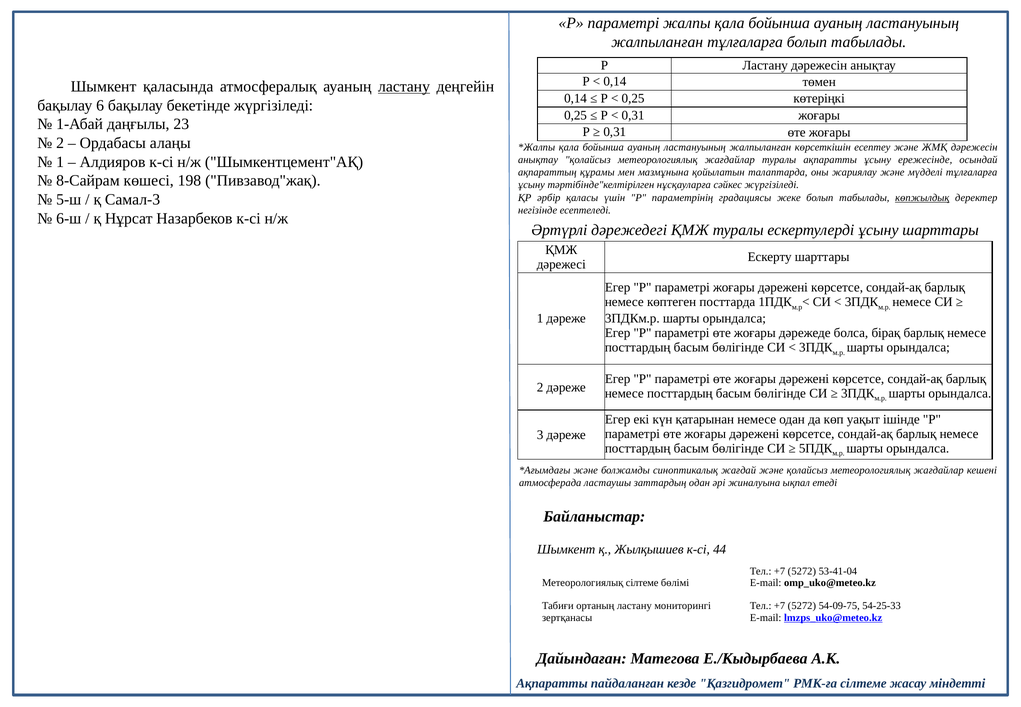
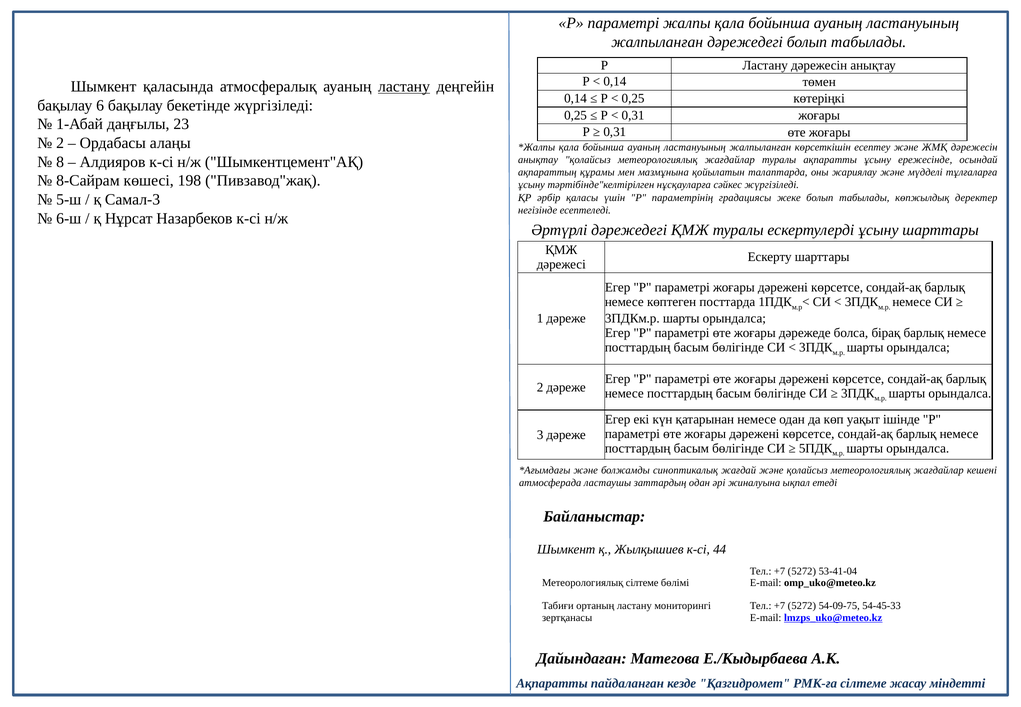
жалпыланған тұлғаларға: тұлғаларға -> дәрежедегі
1 at (60, 162): 1 -> 8
көпжылдық underline: present -> none
54-25-33: 54-25-33 -> 54-45-33
